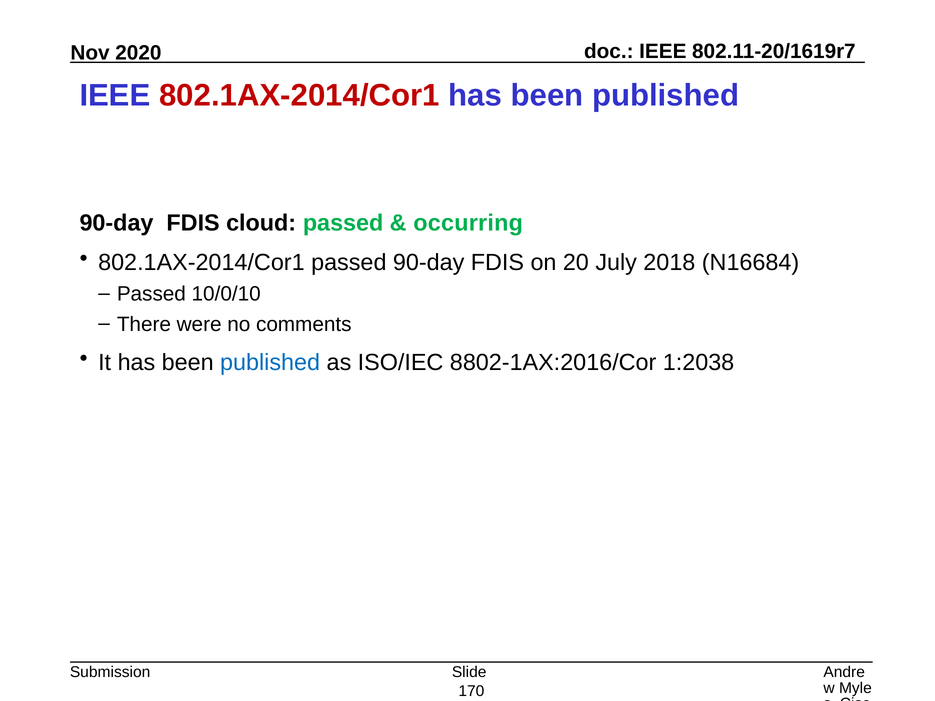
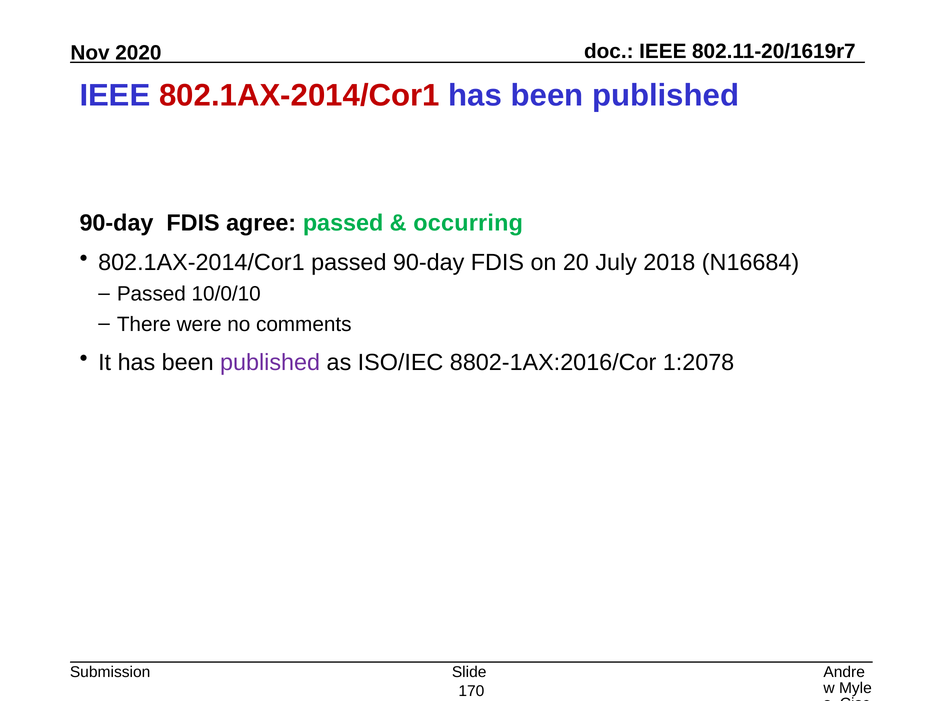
cloud: cloud -> agree
published at (270, 363) colour: blue -> purple
1:2038: 1:2038 -> 1:2078
